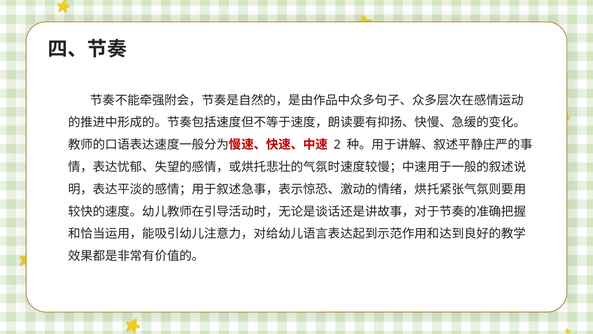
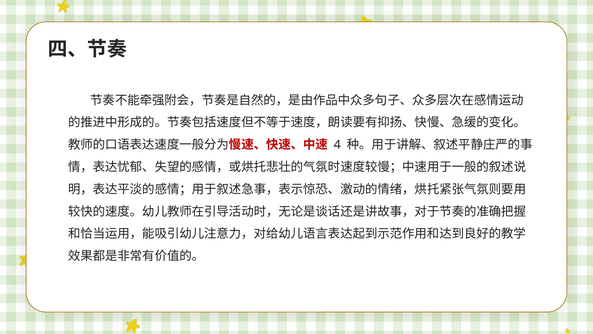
2: 2 -> 4
